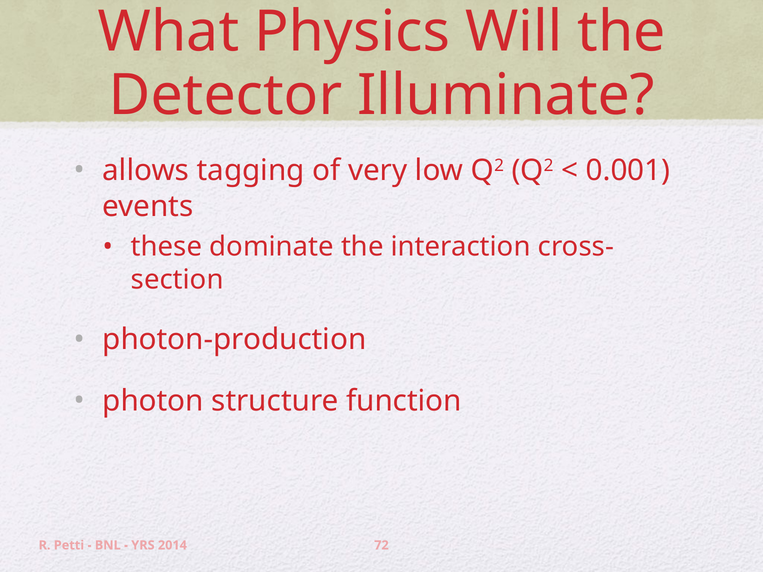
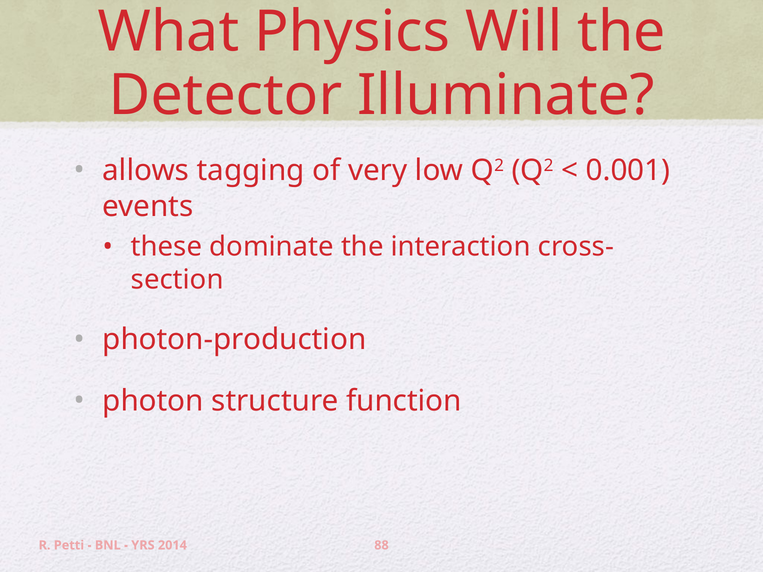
72: 72 -> 88
